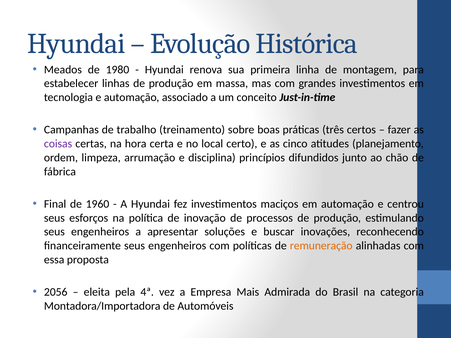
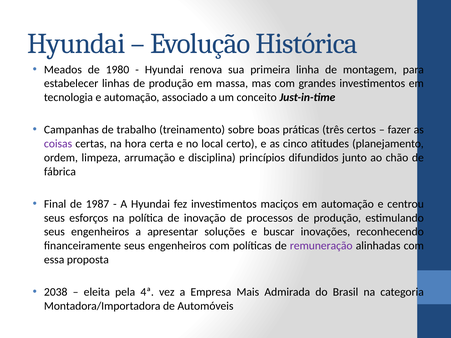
1960: 1960 -> 1987
remuneração colour: orange -> purple
2056: 2056 -> 2038
